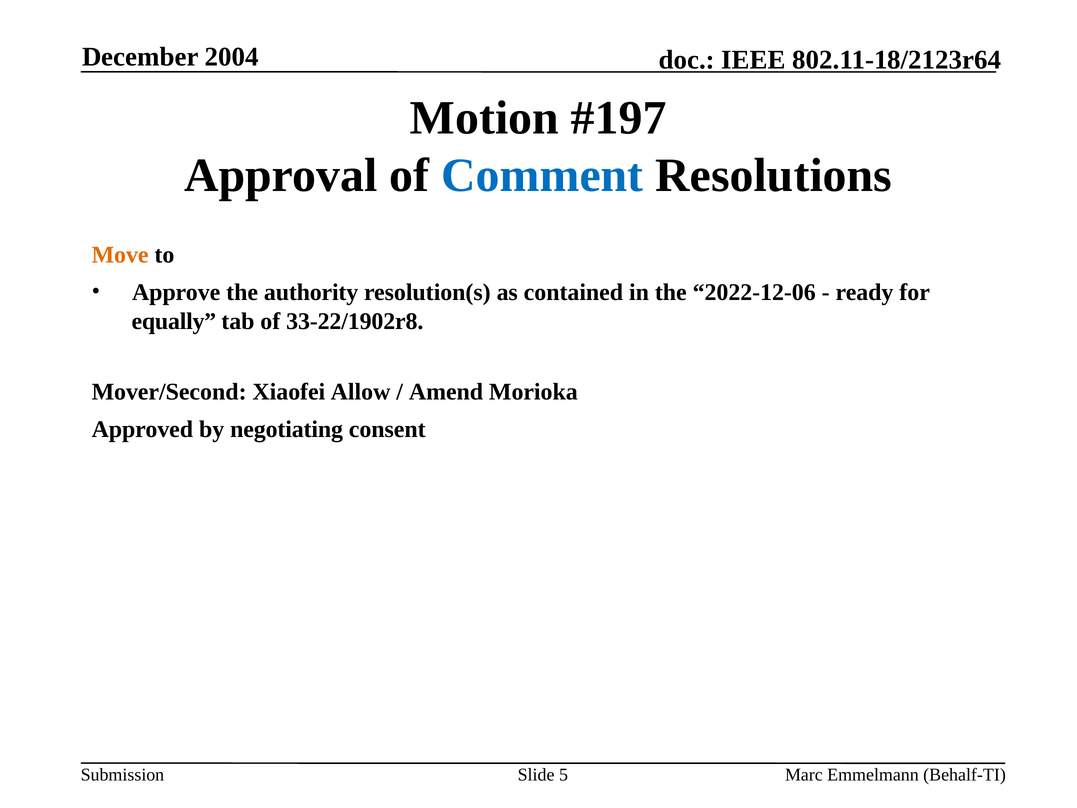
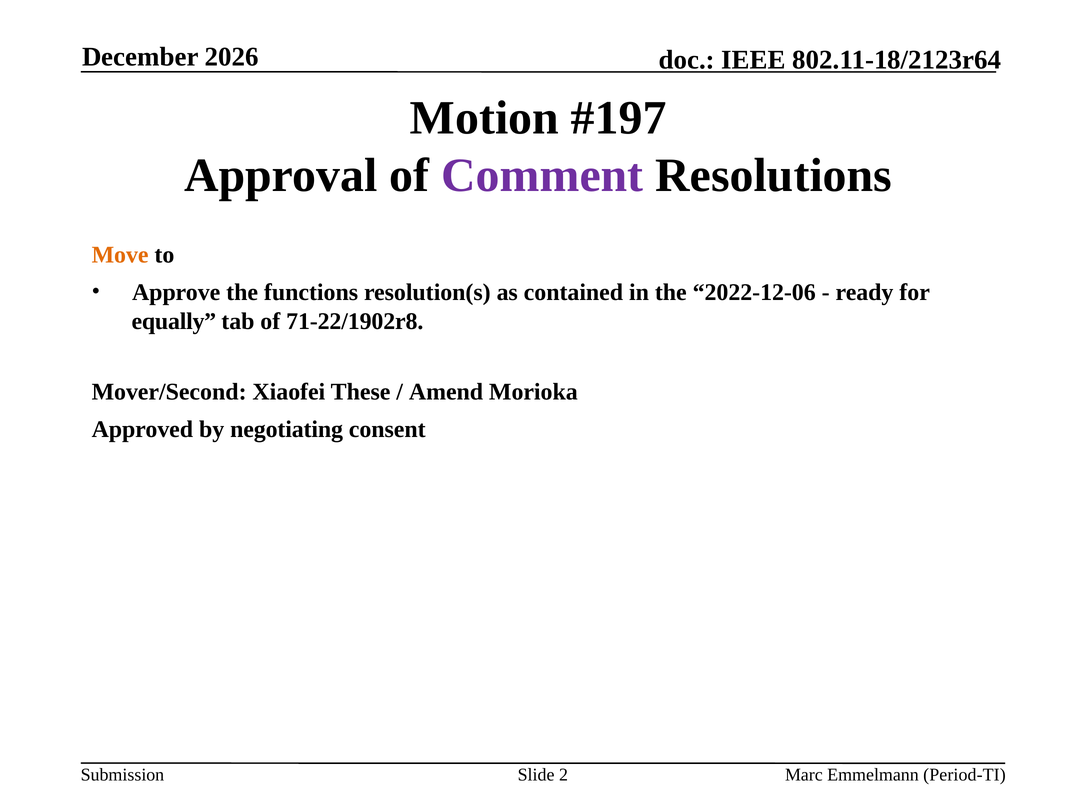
2004: 2004 -> 2026
Comment colour: blue -> purple
authority: authority -> functions
33-22/1902r8: 33-22/1902r8 -> 71-22/1902r8
Allow: Allow -> These
5: 5 -> 2
Behalf-TI: Behalf-TI -> Period-TI
